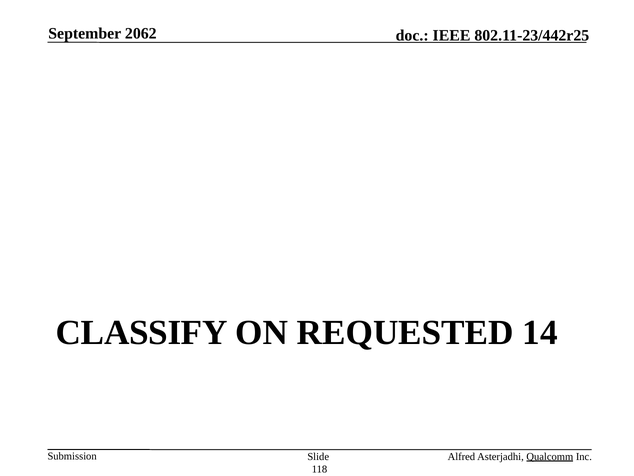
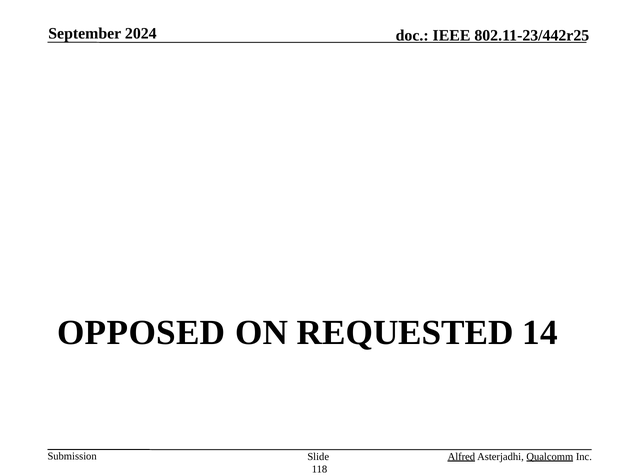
2062: 2062 -> 2024
CLASSIFY: CLASSIFY -> OPPOSED
Alfred underline: none -> present
